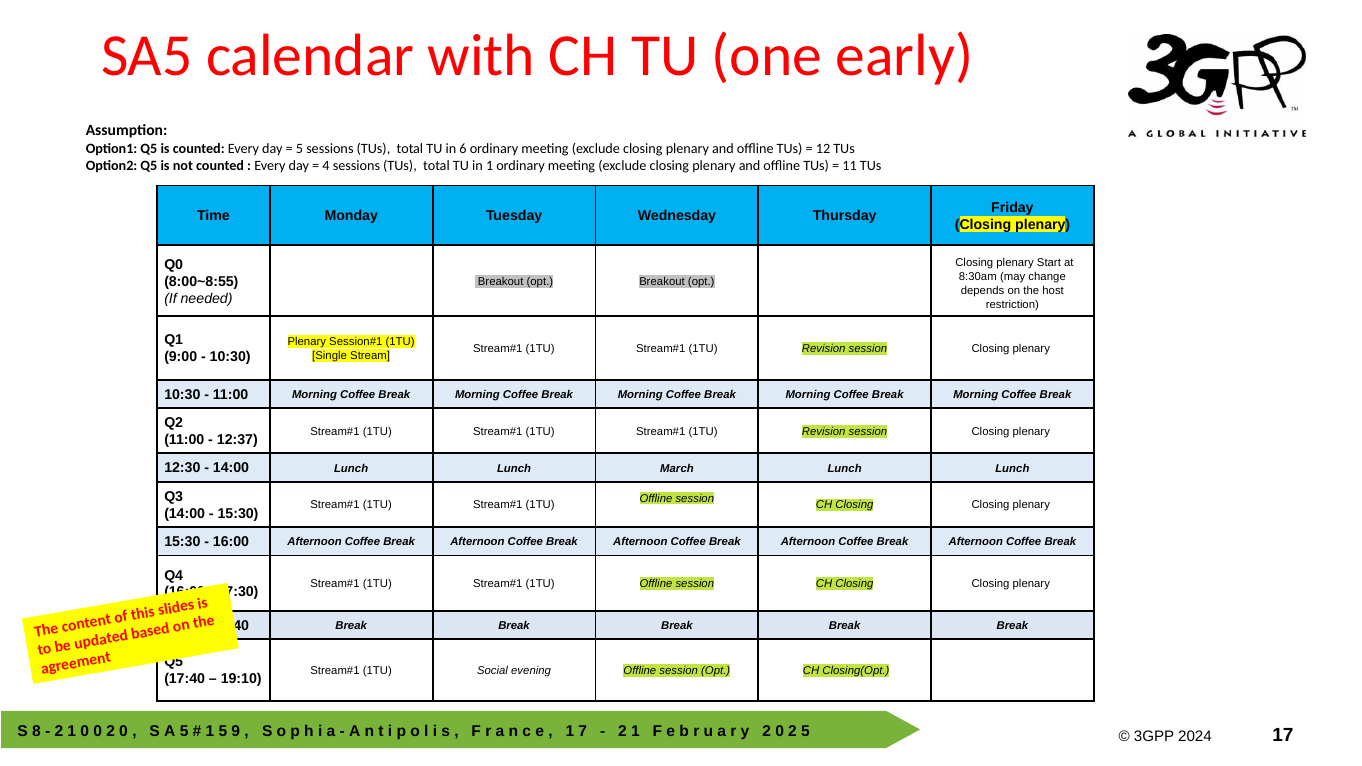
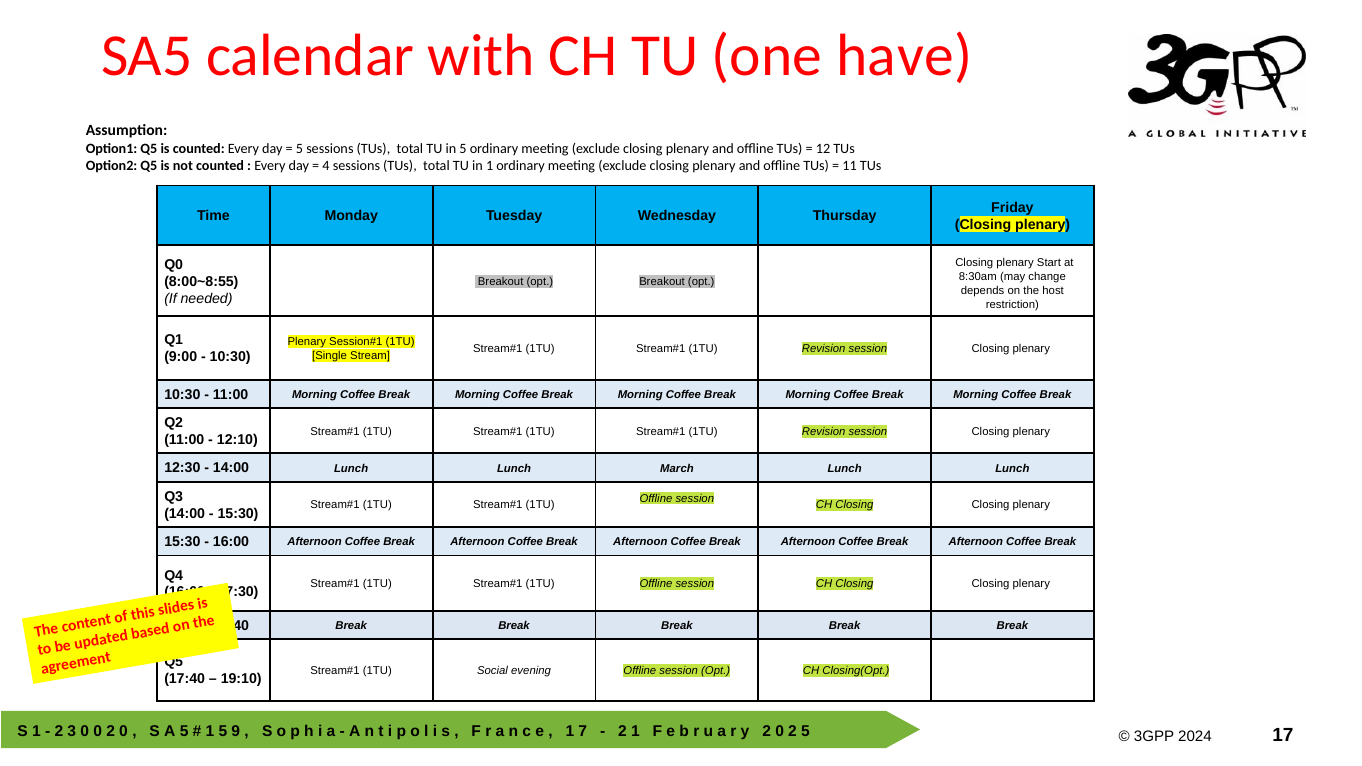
early: early -> have
in 6: 6 -> 5
12:37: 12:37 -> 12:10
8 at (36, 732): 8 -> 1
1 at (72, 732): 1 -> 3
